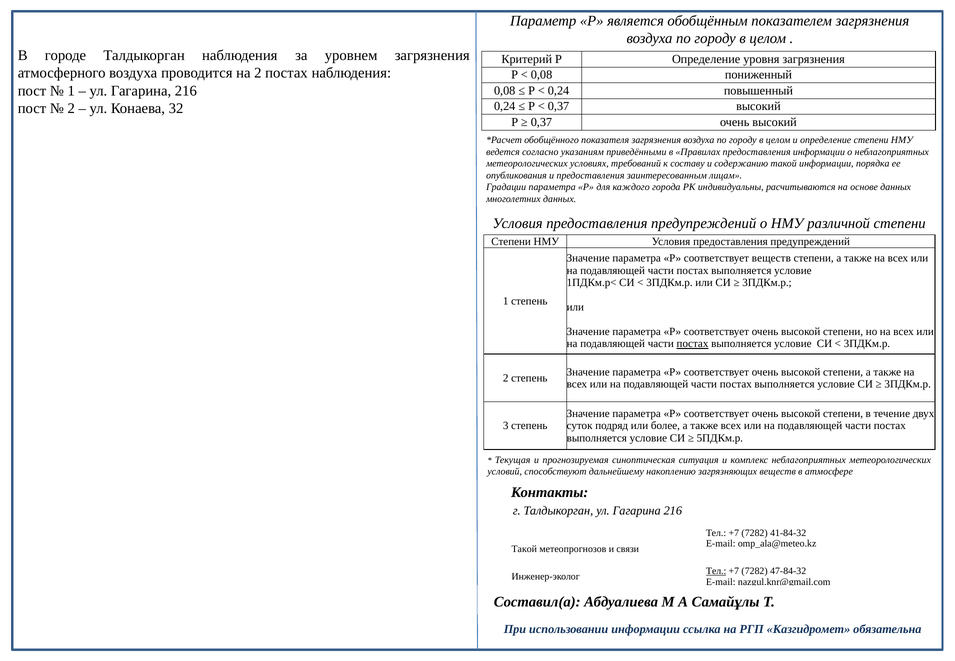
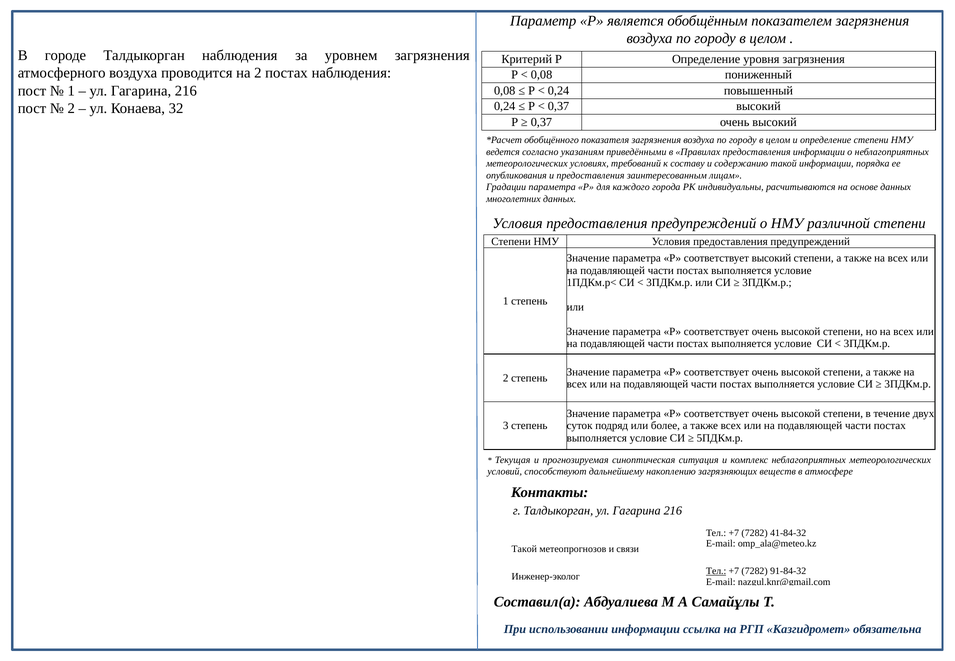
соответствует веществ: веществ -> высокий
постах at (693, 344) underline: present -> none
47-84-32: 47-84-32 -> 91-84-32
